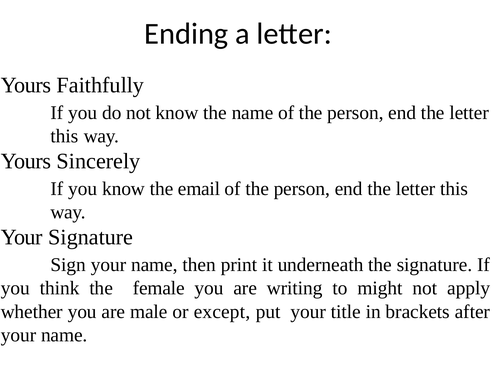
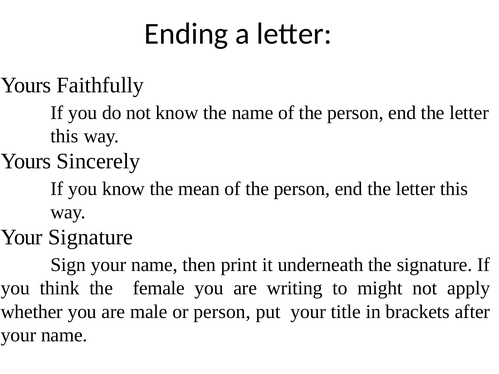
email: email -> mean
or except: except -> person
